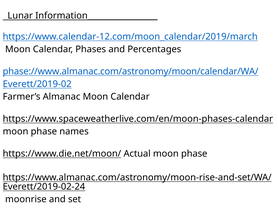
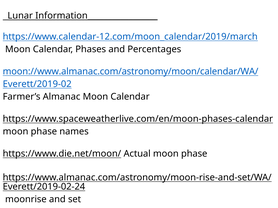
phase://www.almanac.com/astronomy/moon/calendar/WA/: phase://www.almanac.com/astronomy/moon/calendar/WA/ -> moon://www.almanac.com/astronomy/moon/calendar/WA/
